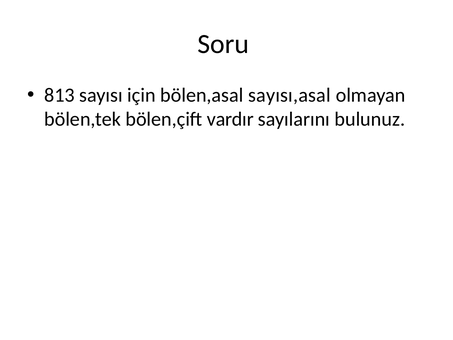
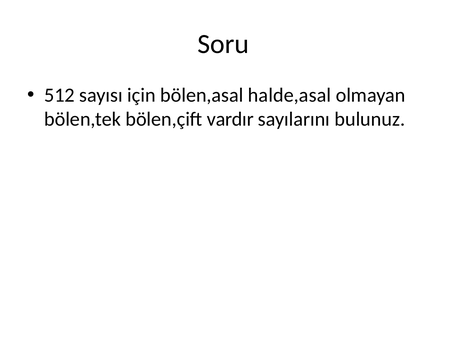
813: 813 -> 512
sayısı,asal: sayısı,asal -> halde,asal
